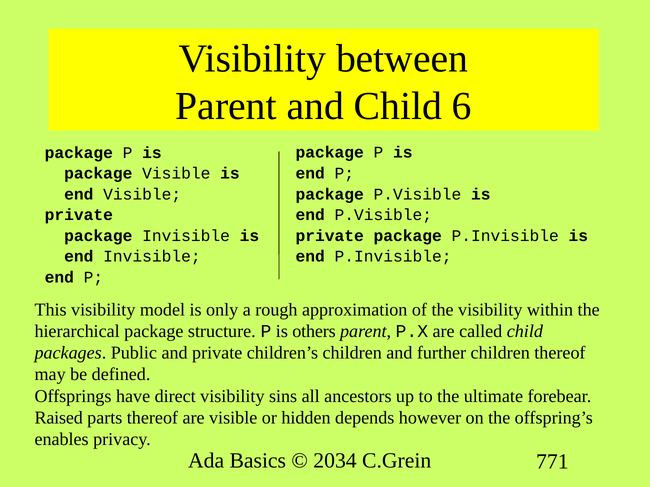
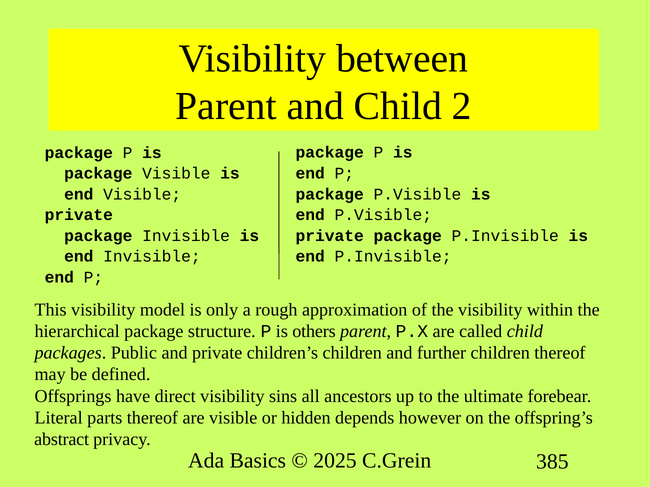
6: 6 -> 2
Raised: Raised -> Literal
enables: enables -> abstract
2034: 2034 -> 2025
771: 771 -> 385
